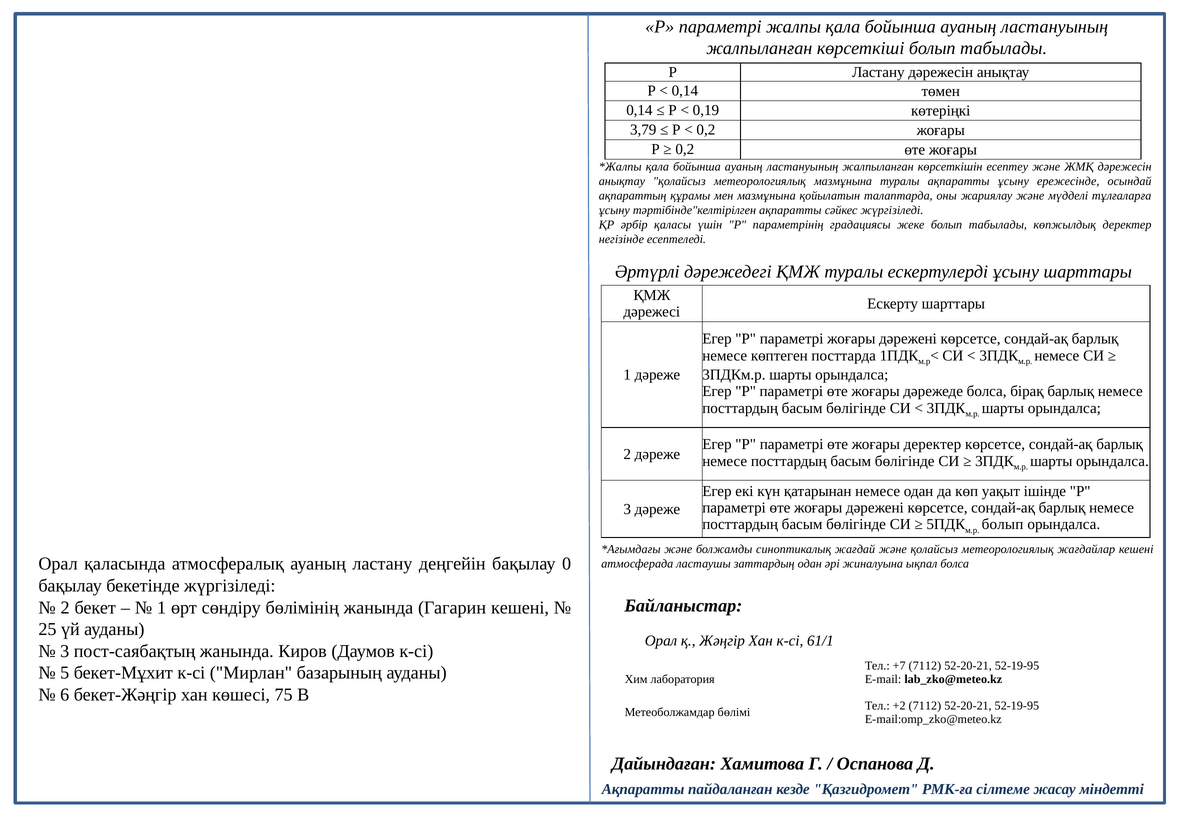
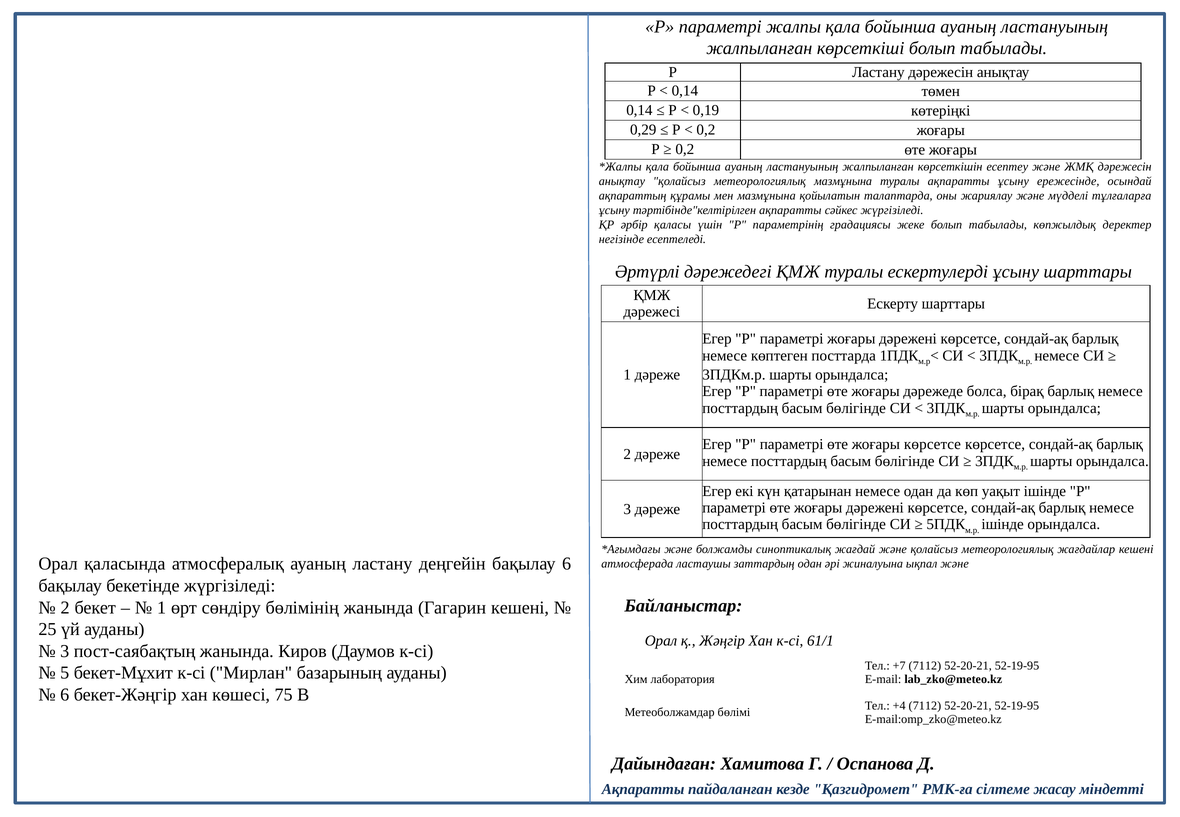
3,79: 3,79 -> 0,29
жоғары деректер: деректер -> көрсетсе
болып at (1003, 524): болып -> ішінде
бақылау 0: 0 -> 6
ықпал болса: болса -> және
+2: +2 -> +4
